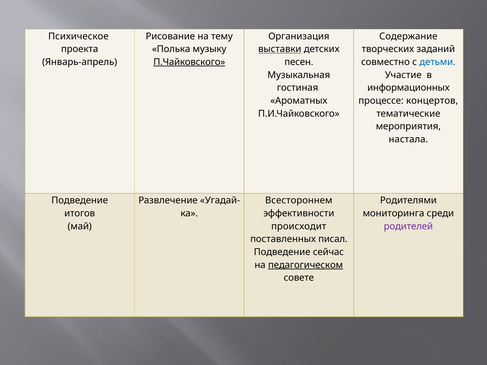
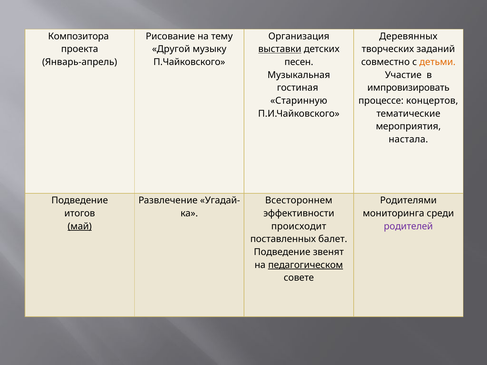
Психическое: Психическое -> Композитора
Содержание: Содержание -> Деревянных
Полька: Полька -> Другой
П.Чайковского underline: present -> none
детьми colour: blue -> orange
информационных: информационных -> импровизировать
Ароматных: Ароматных -> Старинную
май underline: none -> present
писал: писал -> балет
сейчас: сейчас -> звенят
